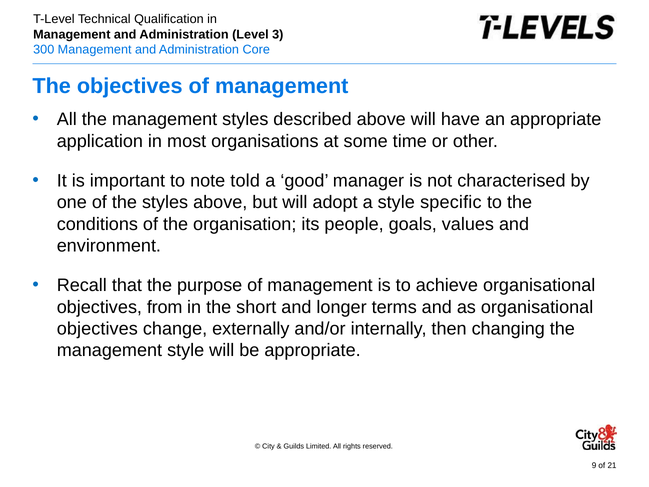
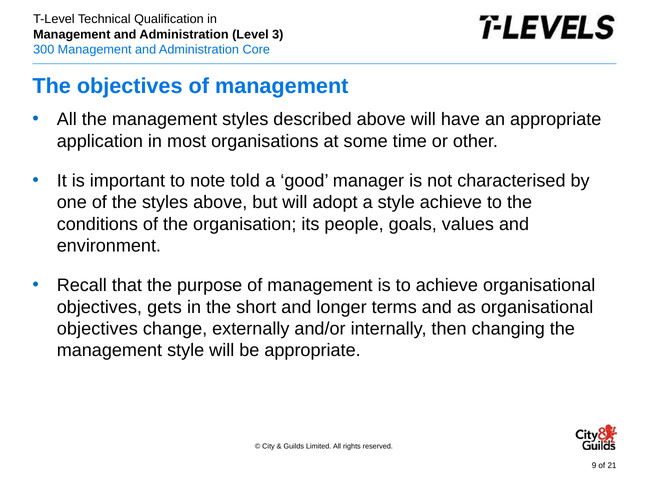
style specific: specific -> achieve
from: from -> gets
